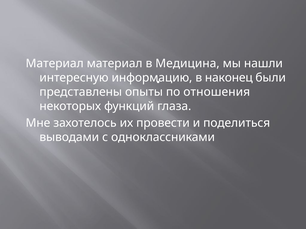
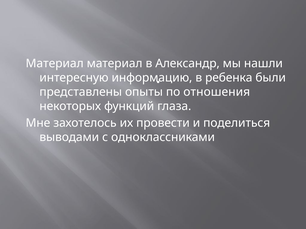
Медицина: Медицина -> Александр
наконец: наконец -> ребенка
